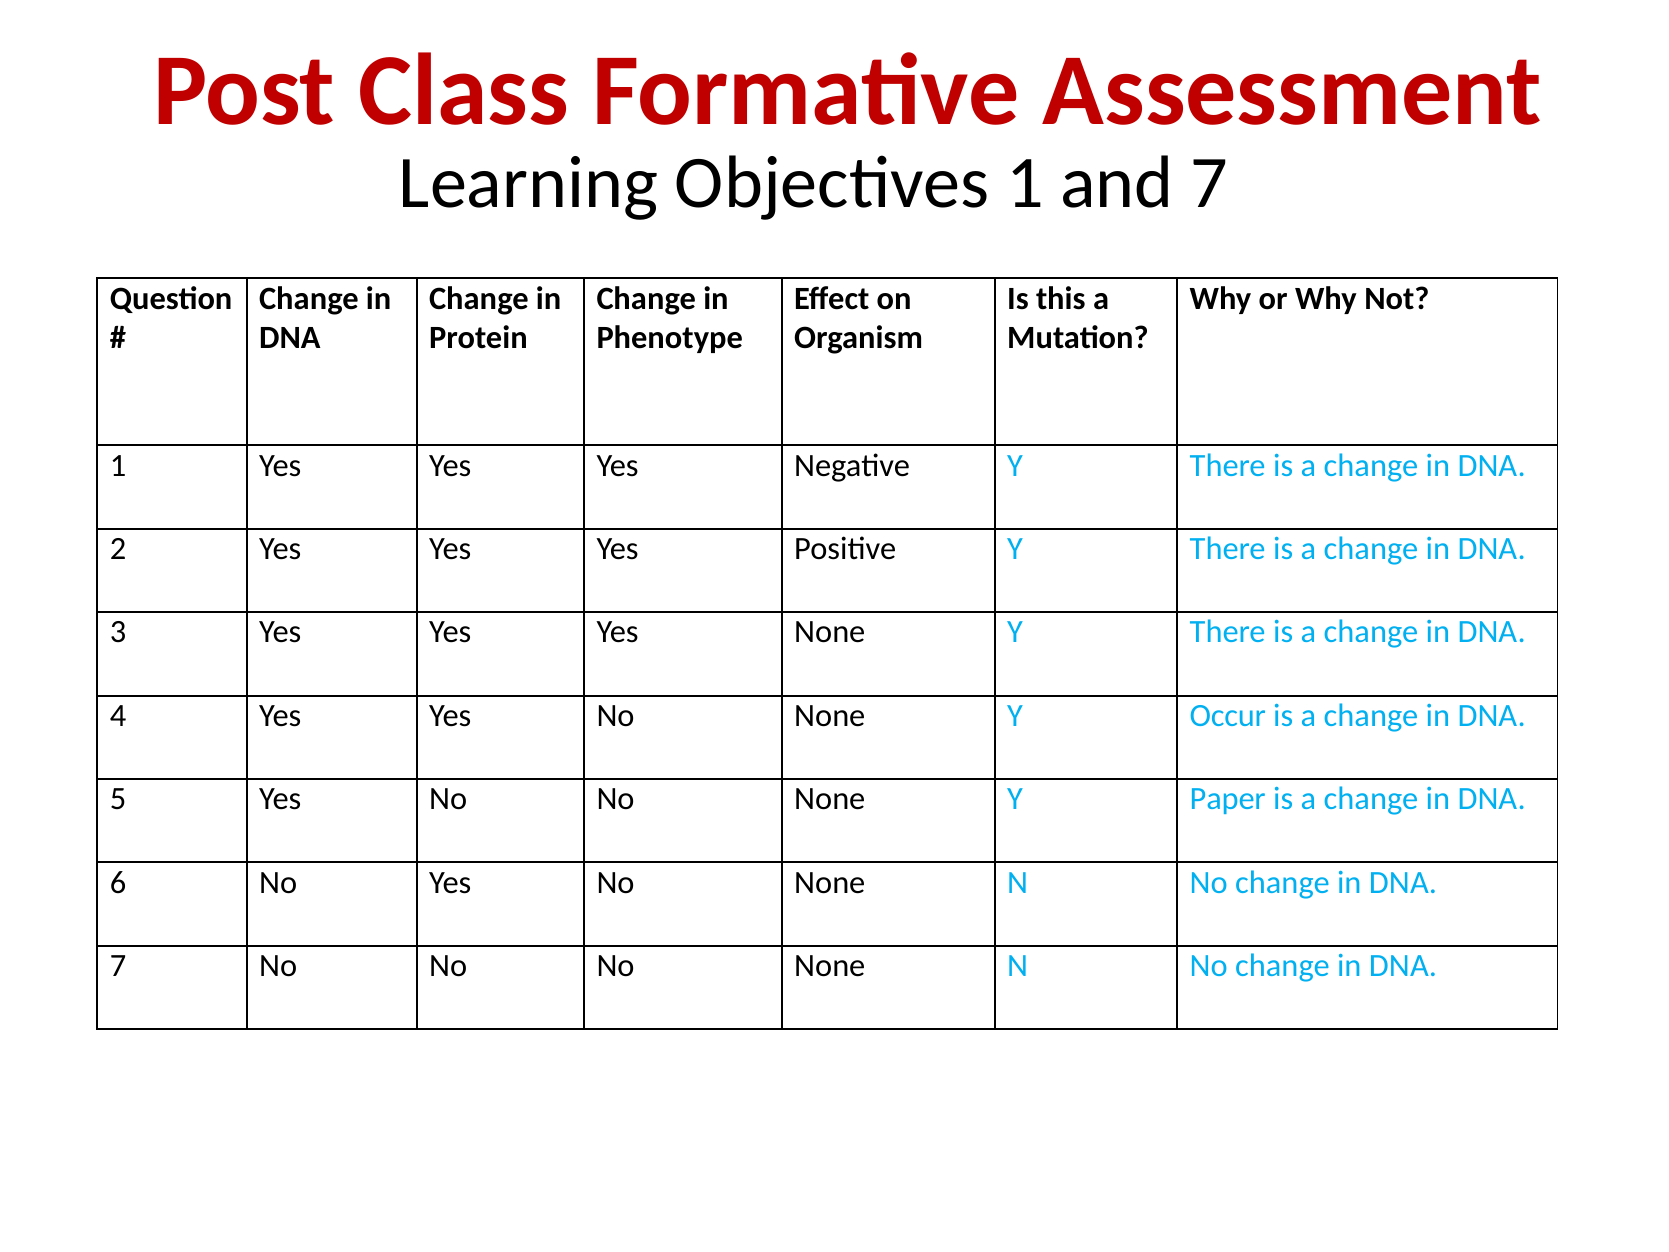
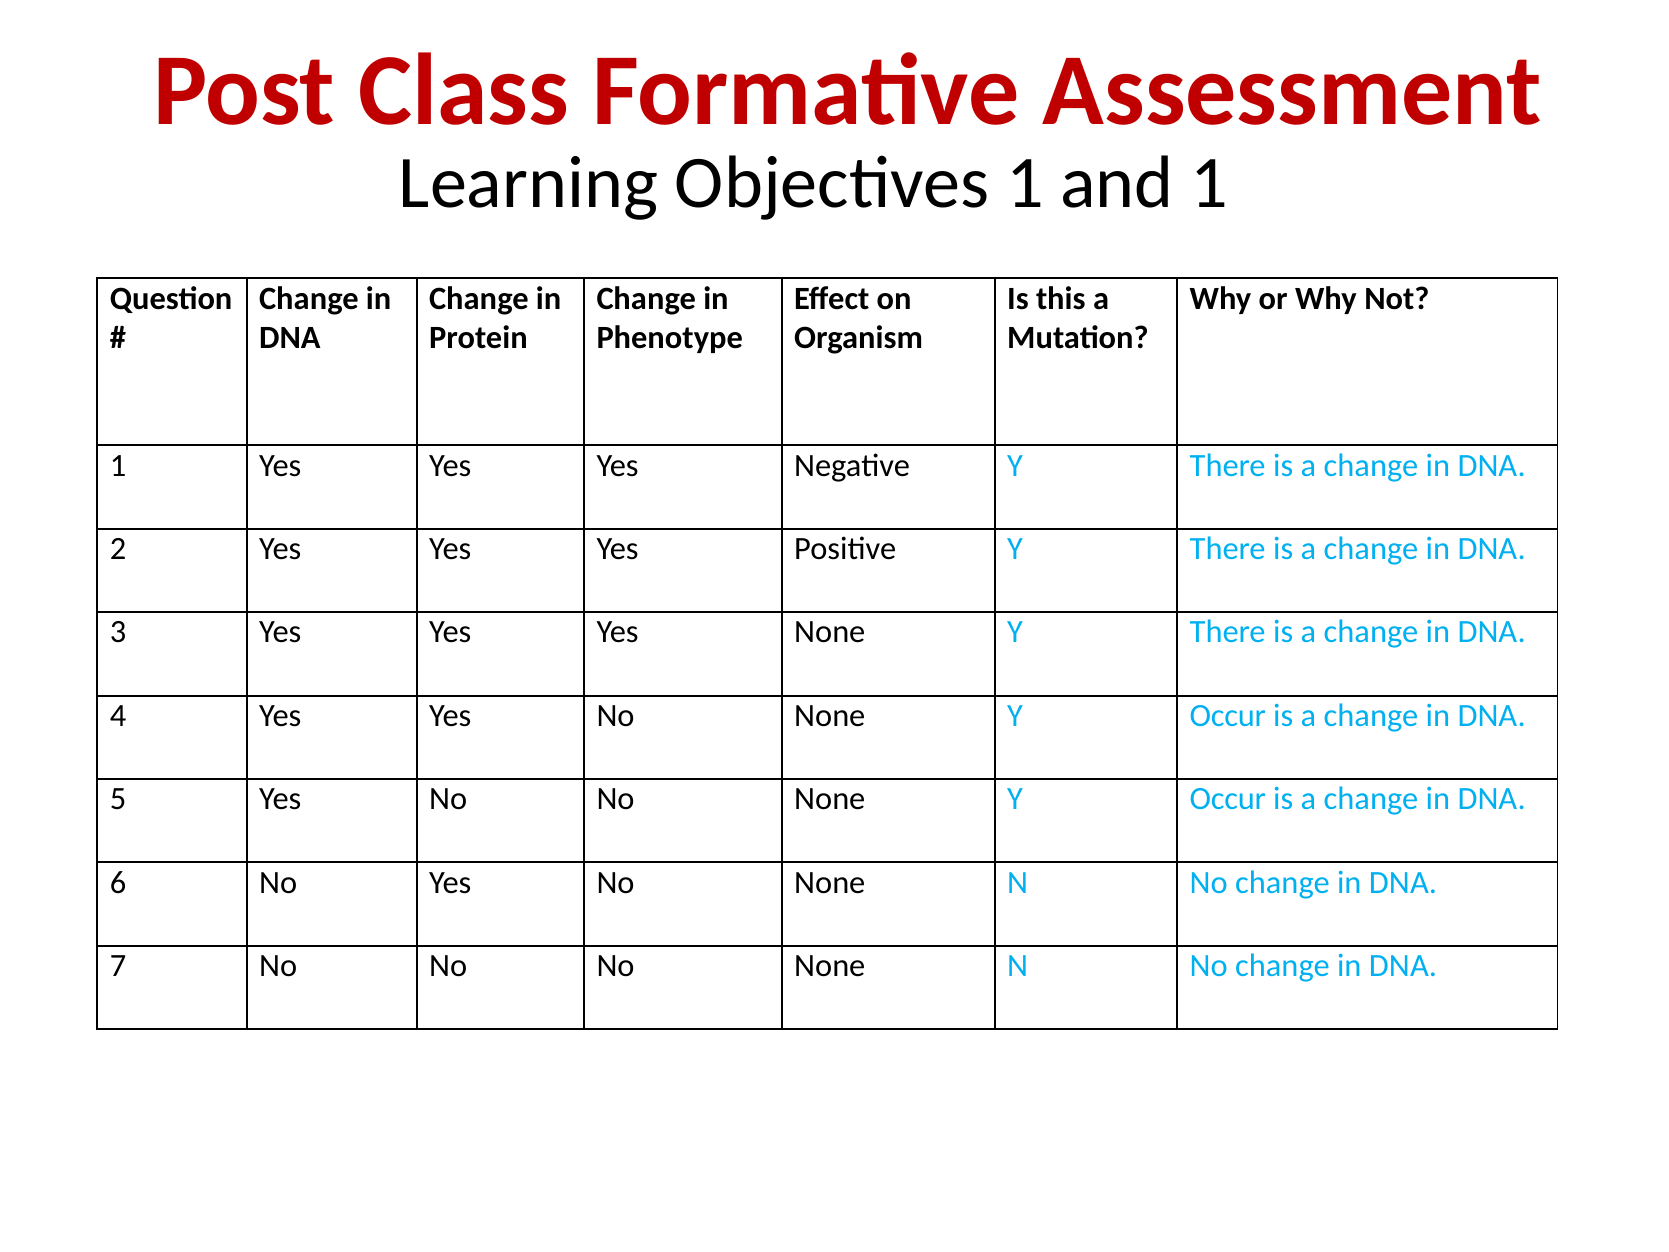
and 7: 7 -> 1
Paper at (1228, 799): Paper -> Occur
